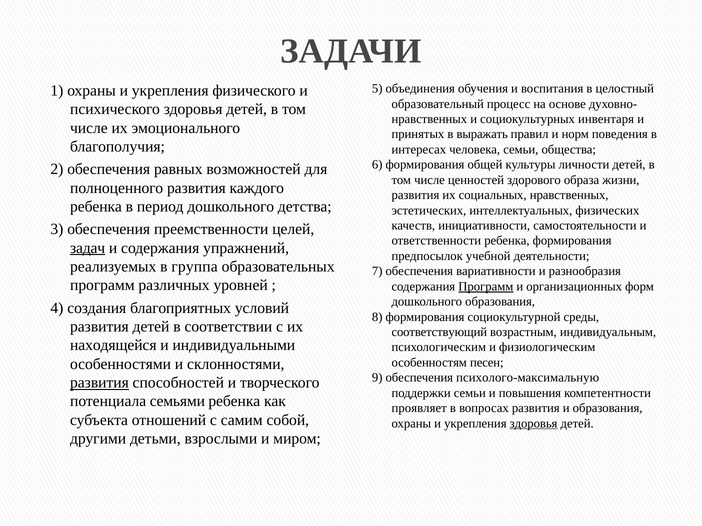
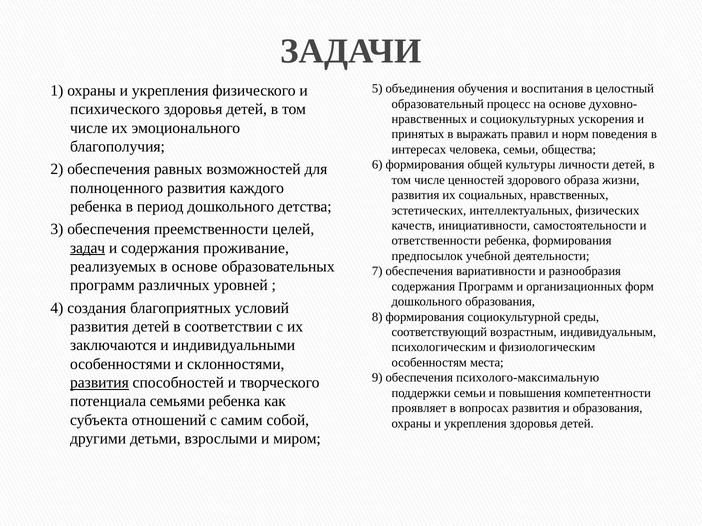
инвентаря: инвентаря -> ускорения
упражнений: упражнений -> проживание
в группа: группа -> основе
Программ at (486, 287) underline: present -> none
находящейся: находящейся -> заключаются
песен: песен -> места
здоровья at (534, 424) underline: present -> none
